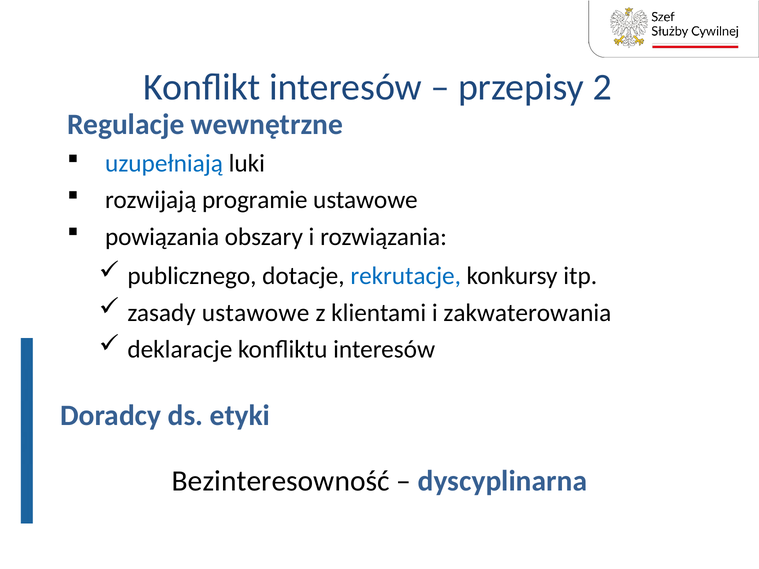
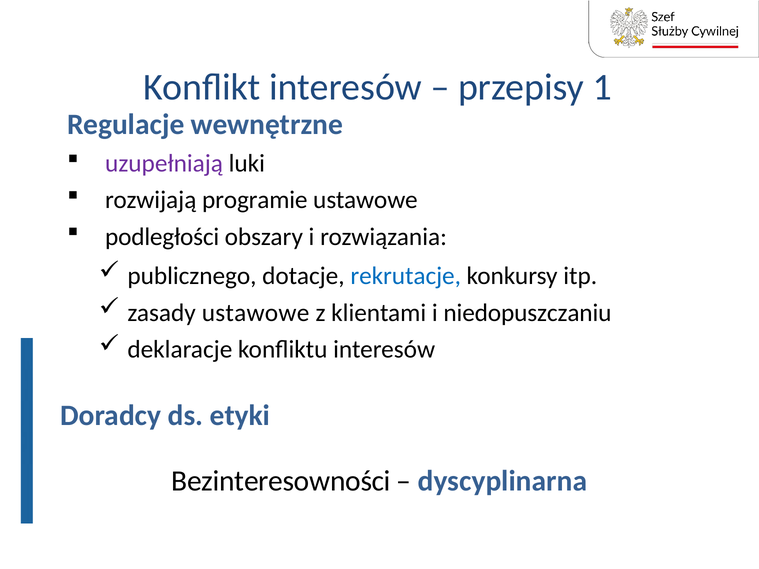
2: 2 -> 1
uzupełniają colour: blue -> purple
powiązania: powiązania -> podległości
zakwaterowania: zakwaterowania -> niedopuszczaniu
Bezinteresowność: Bezinteresowność -> Bezinteresowności
